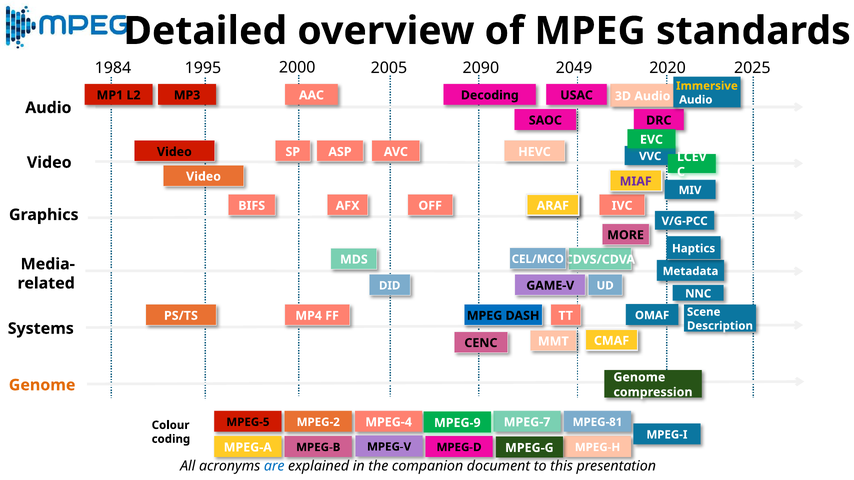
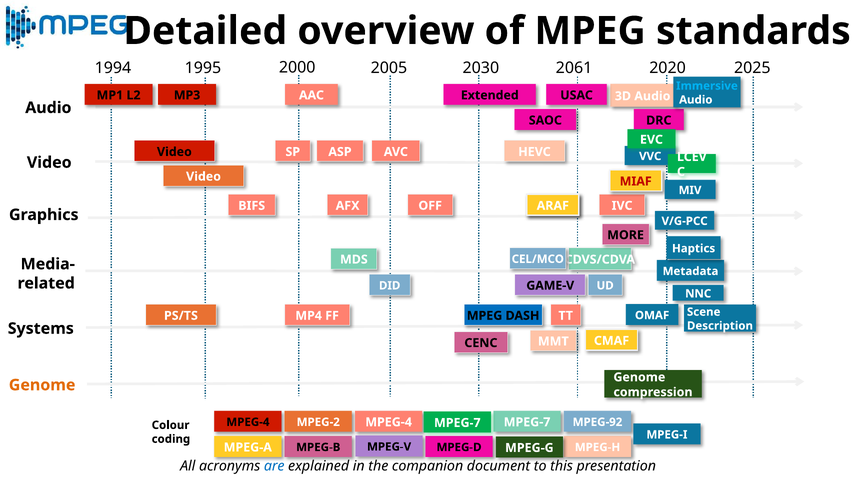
1984: 1984 -> 1994
2090: 2090 -> 2030
2049: 2049 -> 2061
Immersive colour: yellow -> light blue
Decoding: Decoding -> Extended
MIAF colour: purple -> red
MPEG-5 at (248, 422): MPEG-5 -> MPEG-4
MPEG-81: MPEG-81 -> MPEG-92
MPEG-9 at (457, 423): MPEG-9 -> MPEG-7
